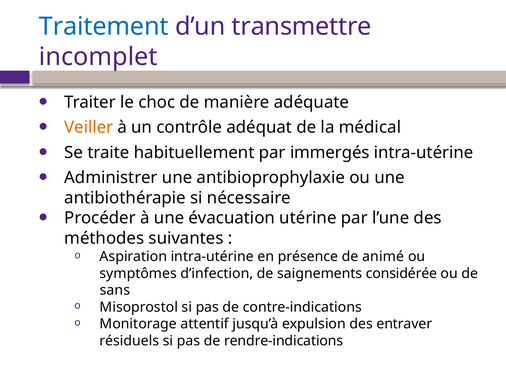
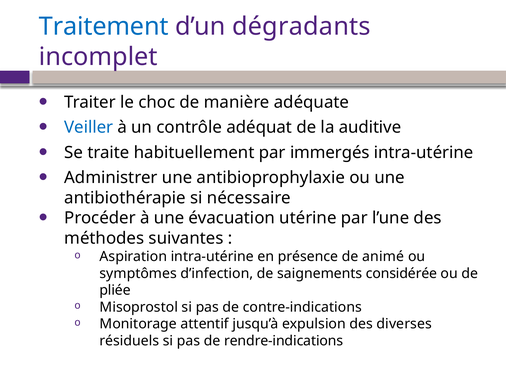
transmettre: transmettre -> dégradants
Veiller colour: orange -> blue
médical: médical -> auditive
sans: sans -> pliée
entraver: entraver -> diverses
